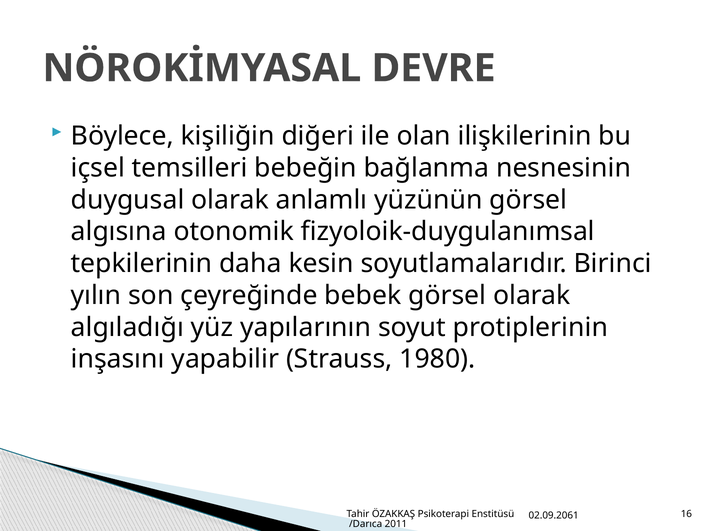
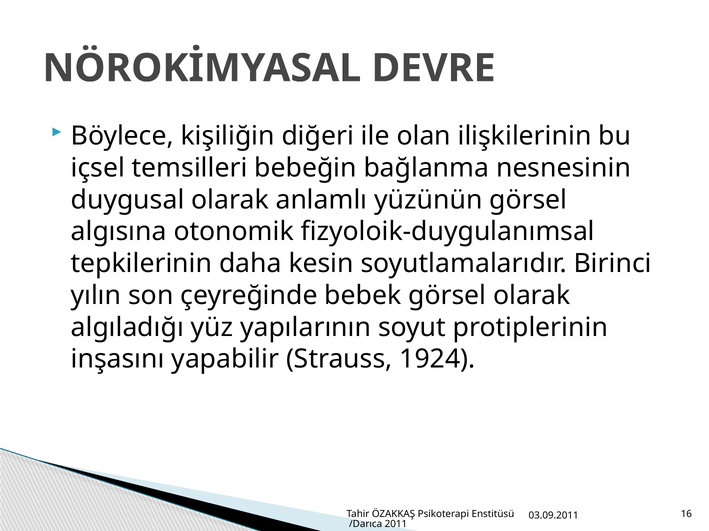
1980: 1980 -> 1924
02.09.2061: 02.09.2061 -> 03.09.2011
